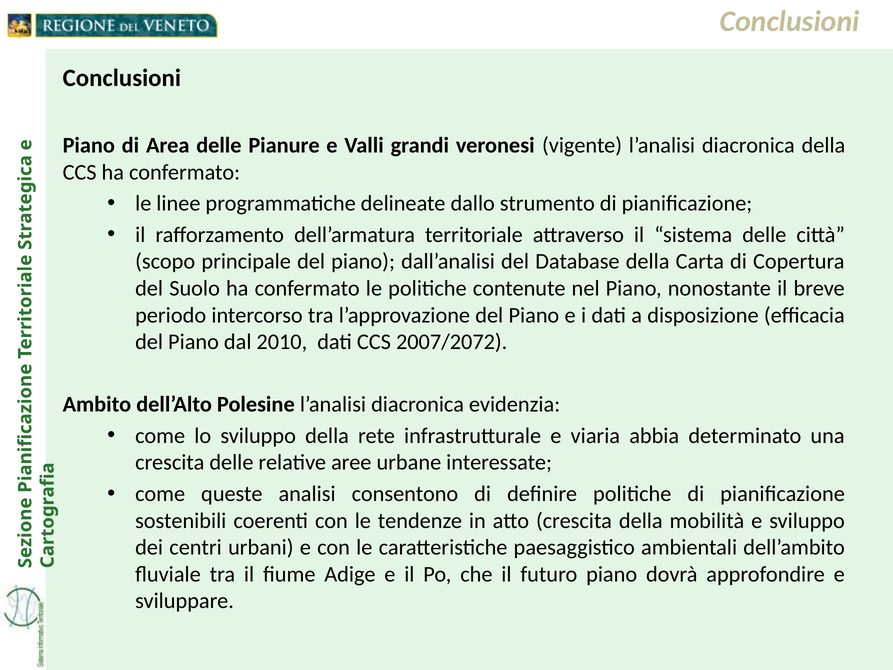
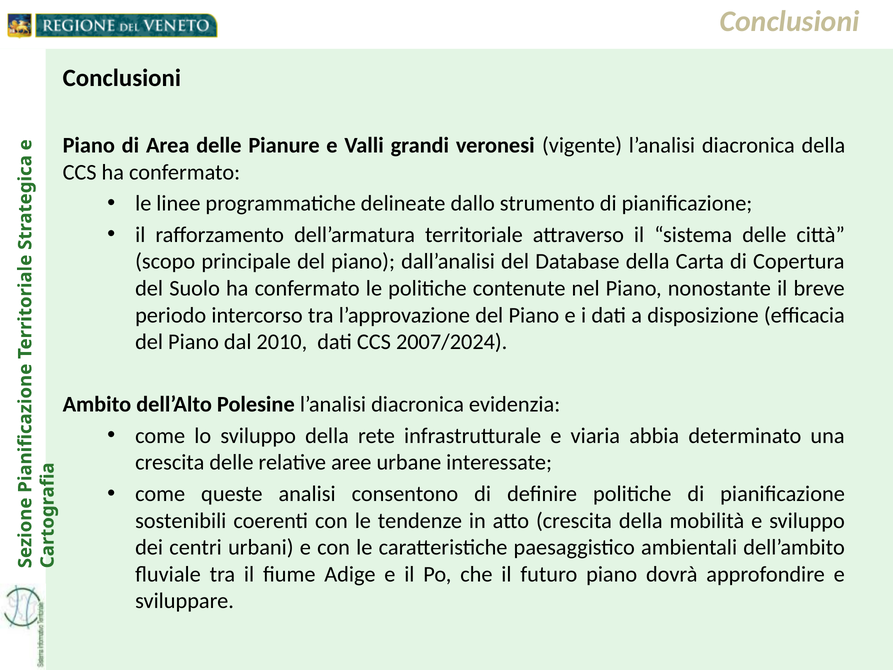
2007/2072: 2007/2072 -> 2007/2024
